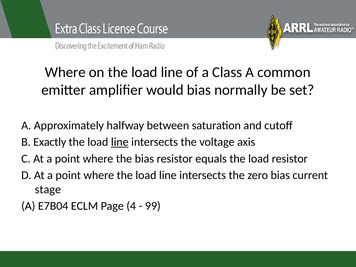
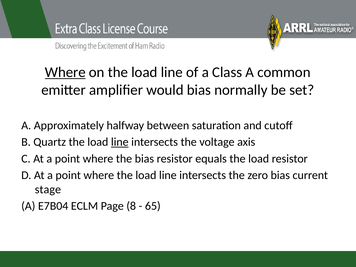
Where at (65, 72) underline: none -> present
Exactly: Exactly -> Quartz
4: 4 -> 8
99: 99 -> 65
